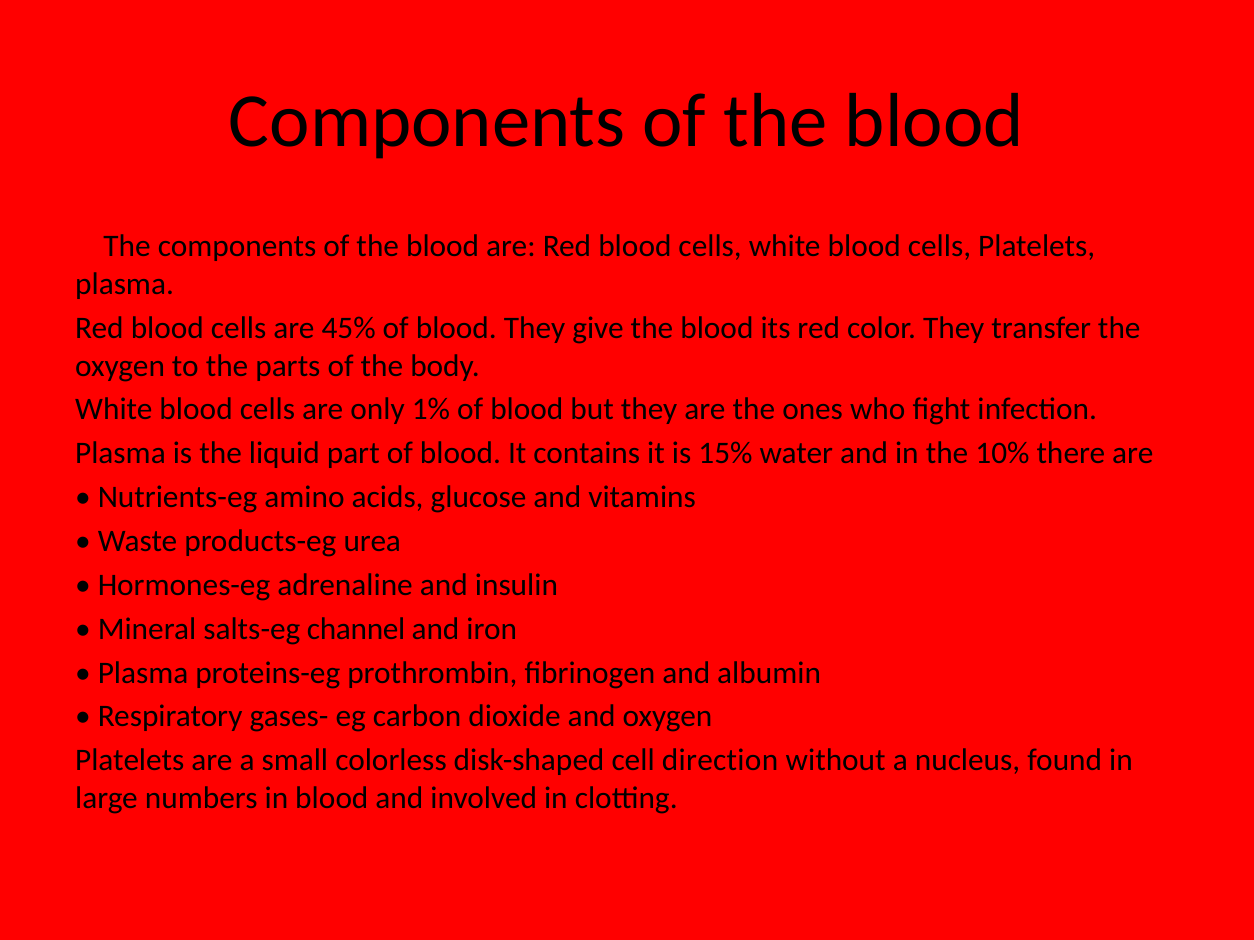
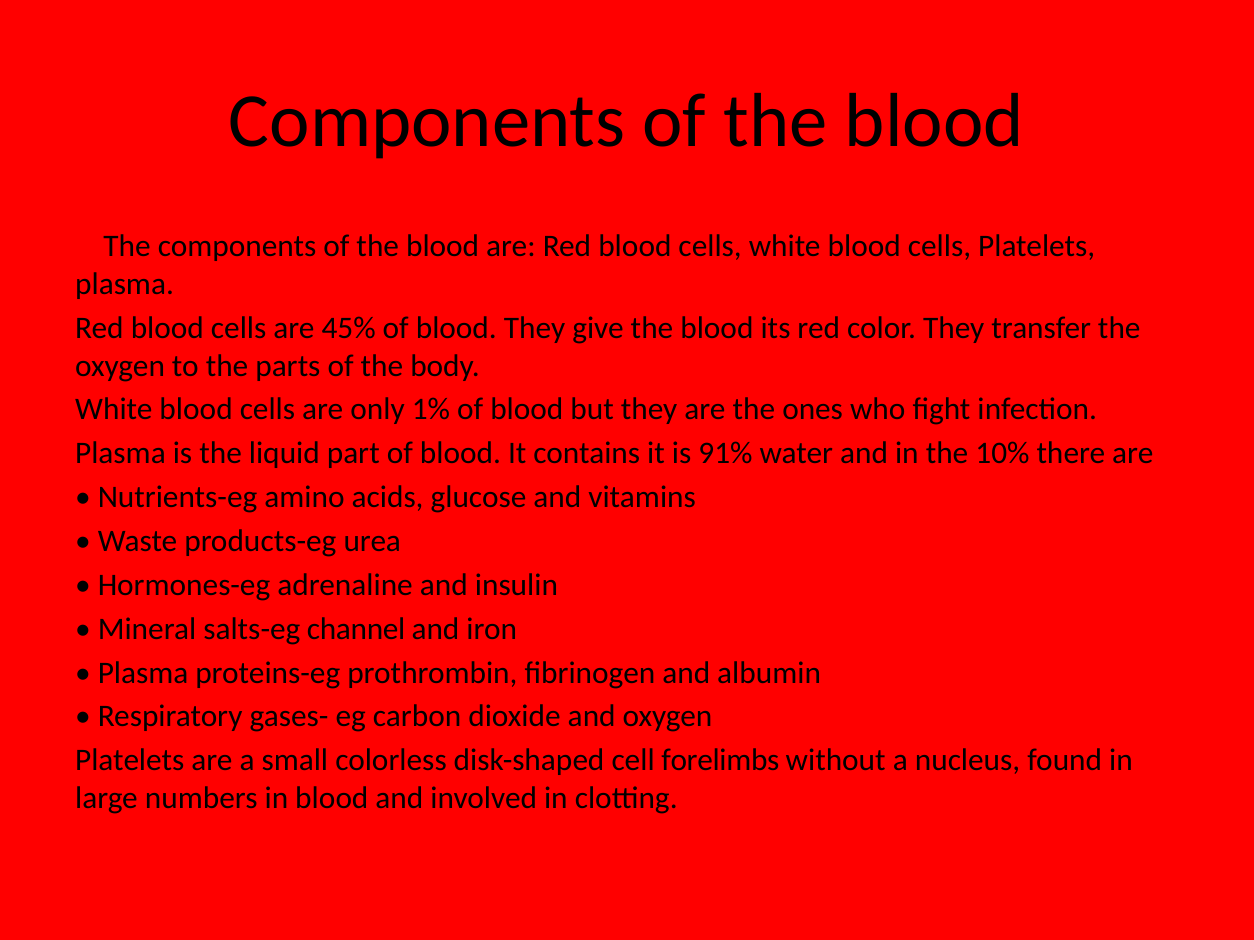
15%: 15% -> 91%
direction: direction -> forelimbs
